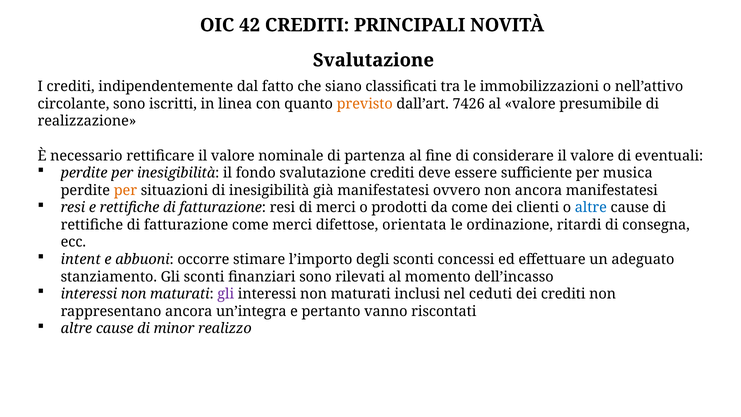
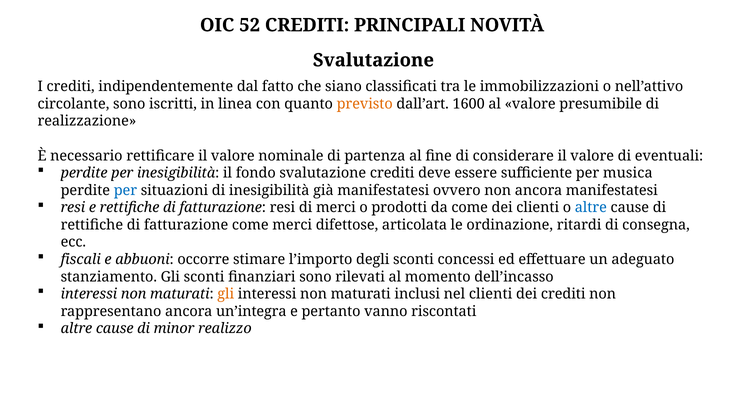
42: 42 -> 52
7426: 7426 -> 1600
per at (125, 190) colour: orange -> blue
orientata: orientata -> articolata
intent: intent -> fiscali
gli at (226, 294) colour: purple -> orange
nel ceduti: ceduti -> clienti
